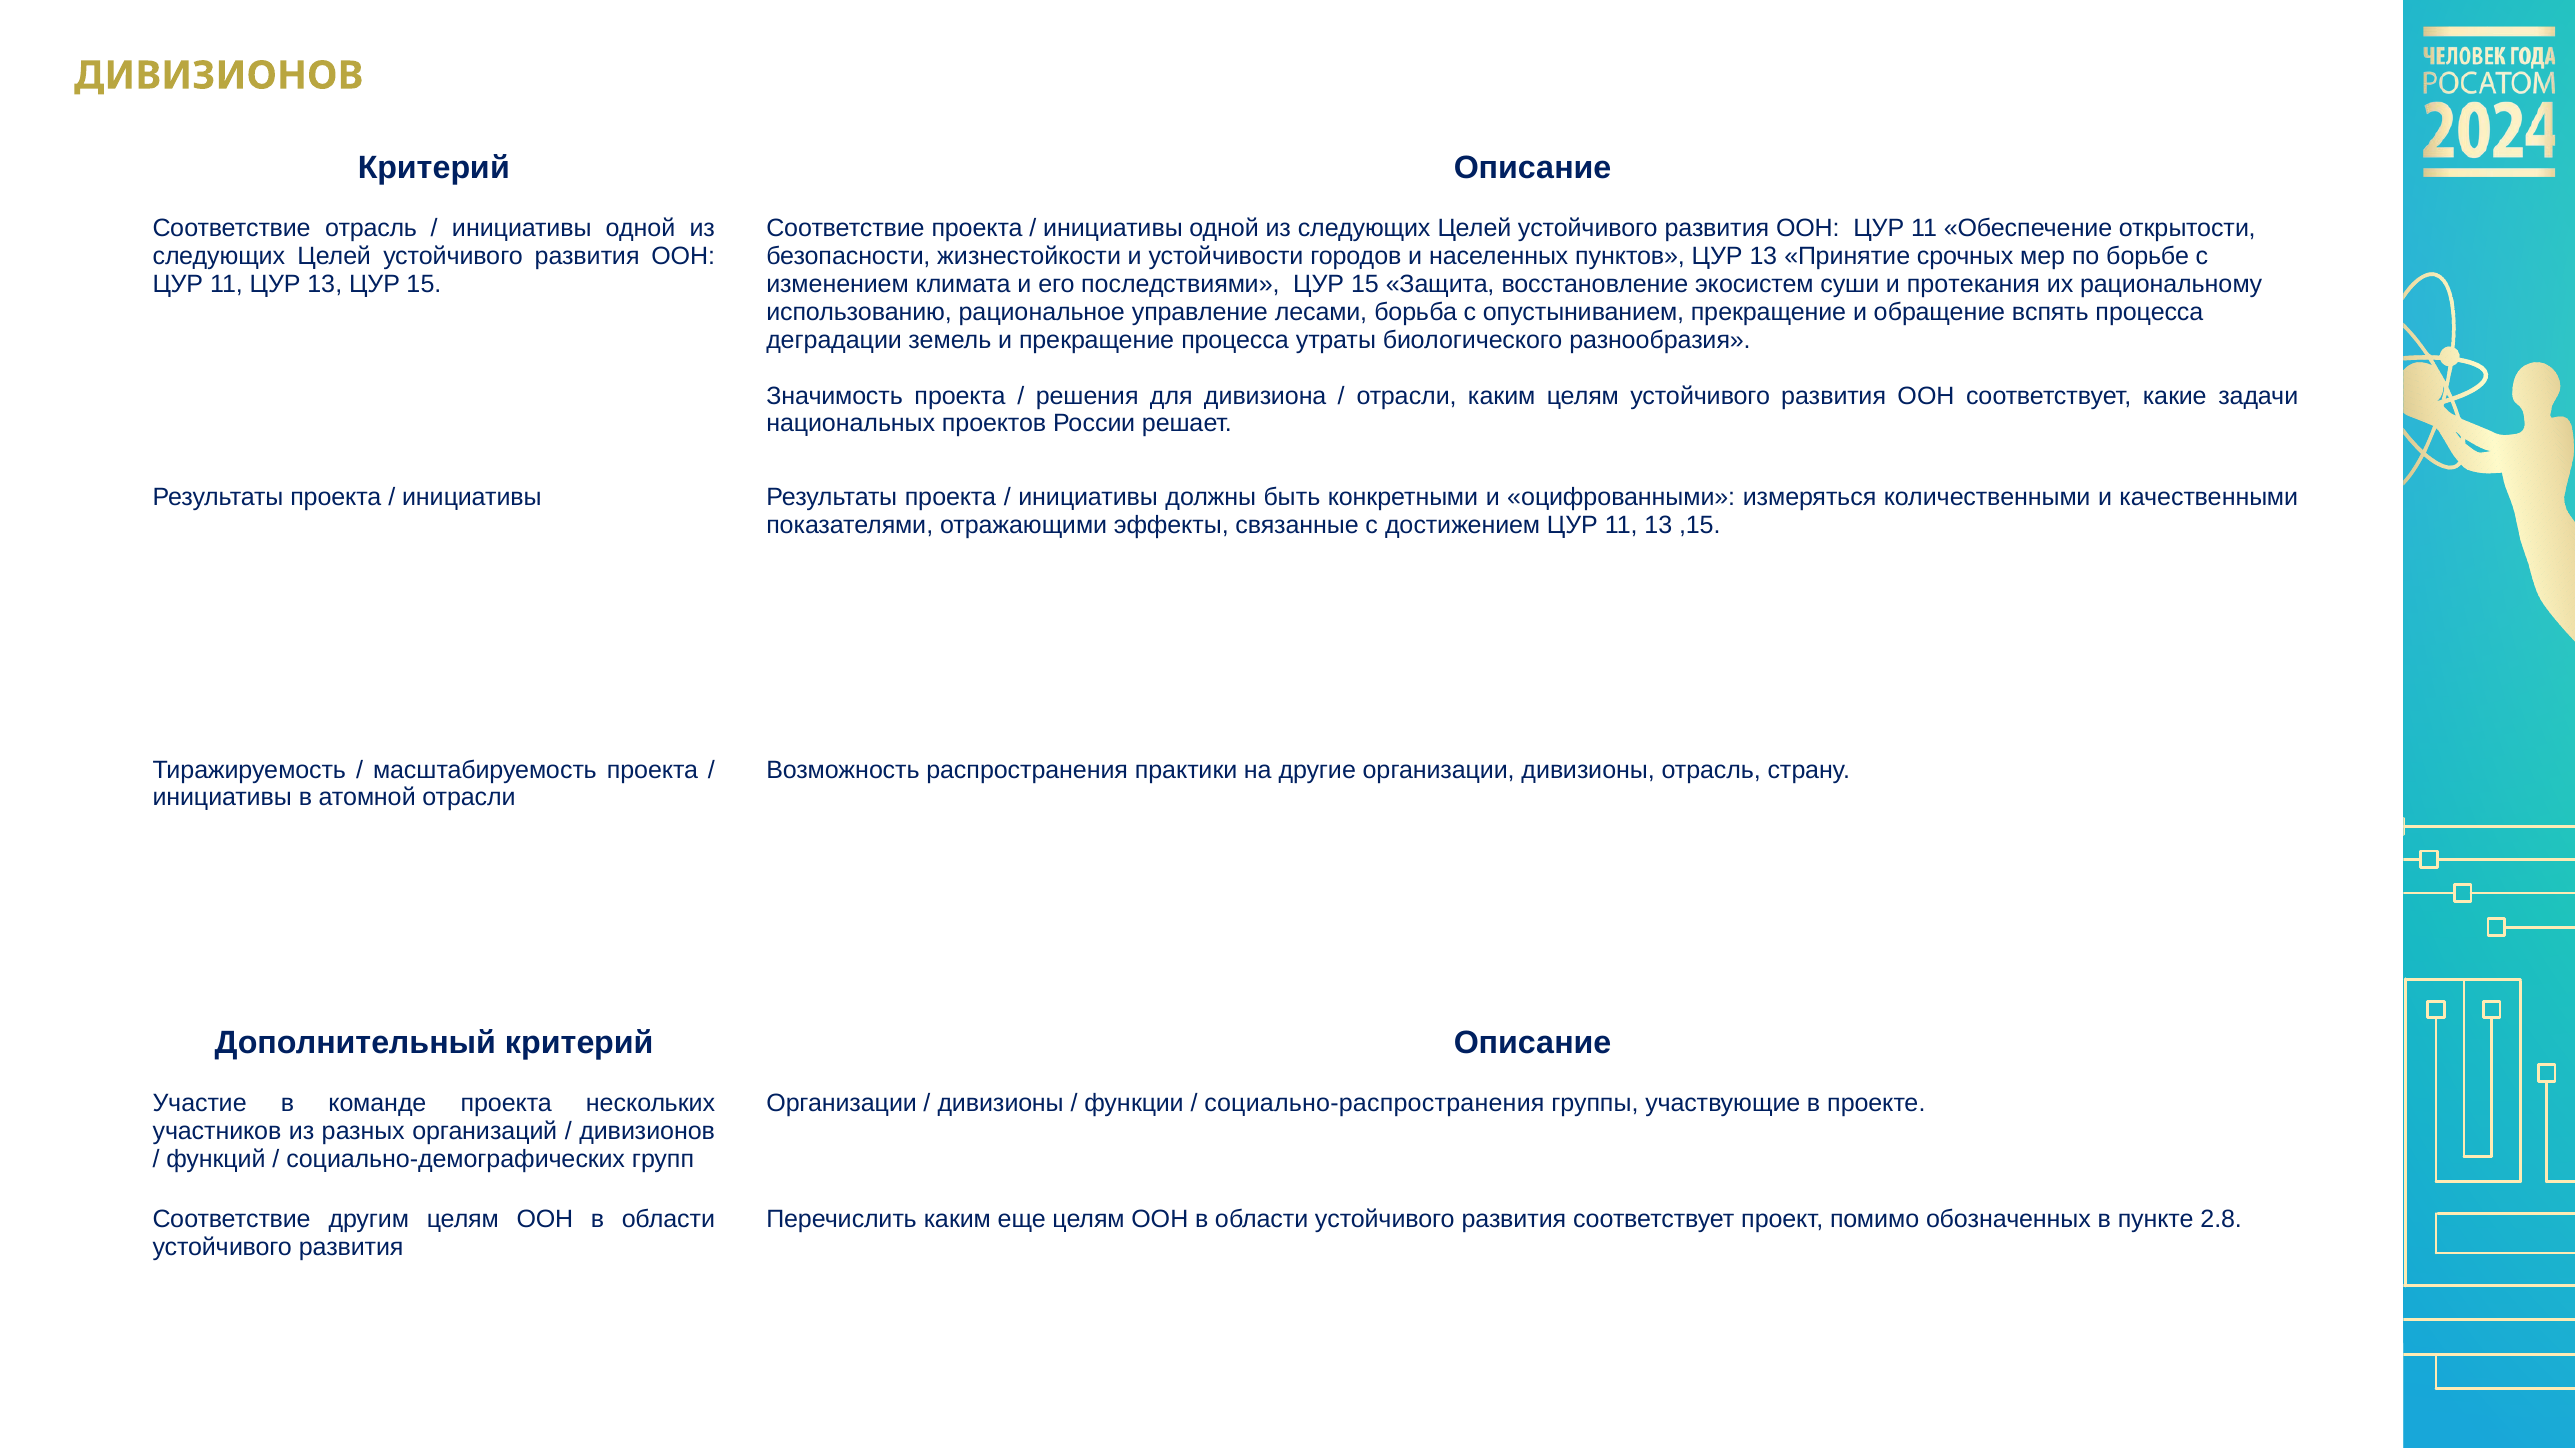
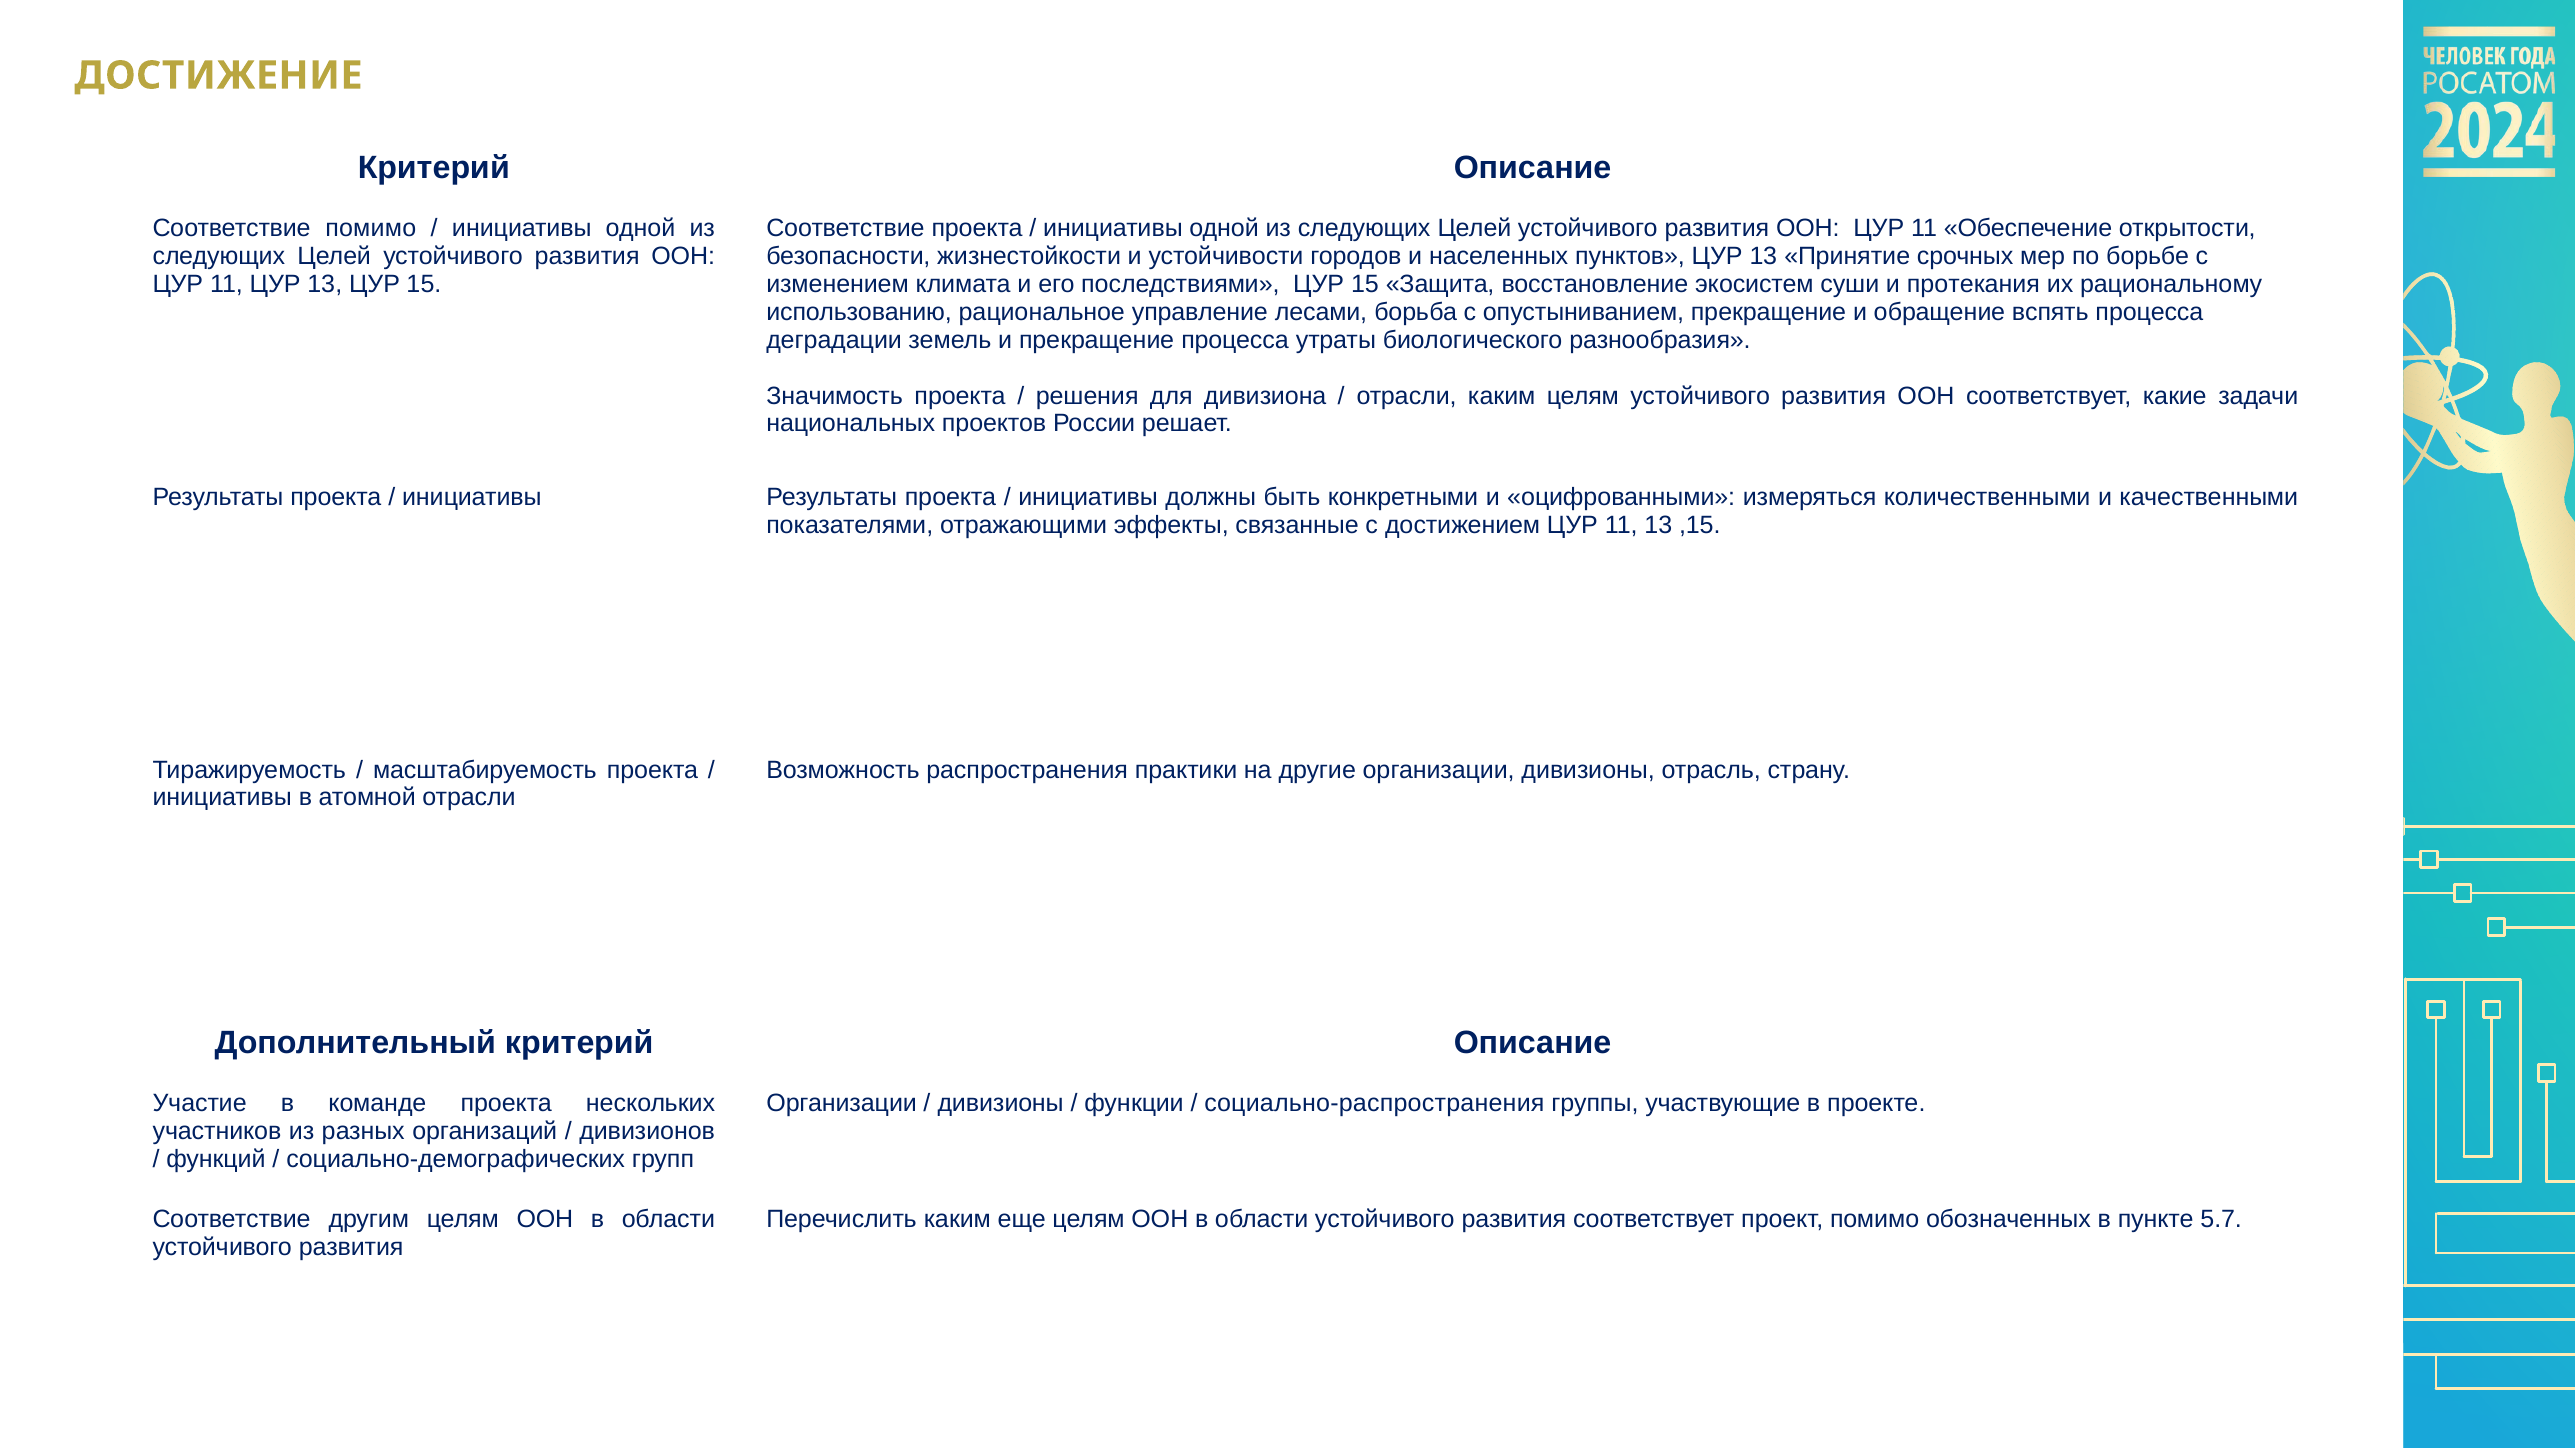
ДИВИЗИОНОВ at (219, 76): ДИВИЗИОНОВ -> ДОСТИЖЕНИЕ
Соответствие отрасль: отрасль -> помимо
2.8: 2.8 -> 5.7
